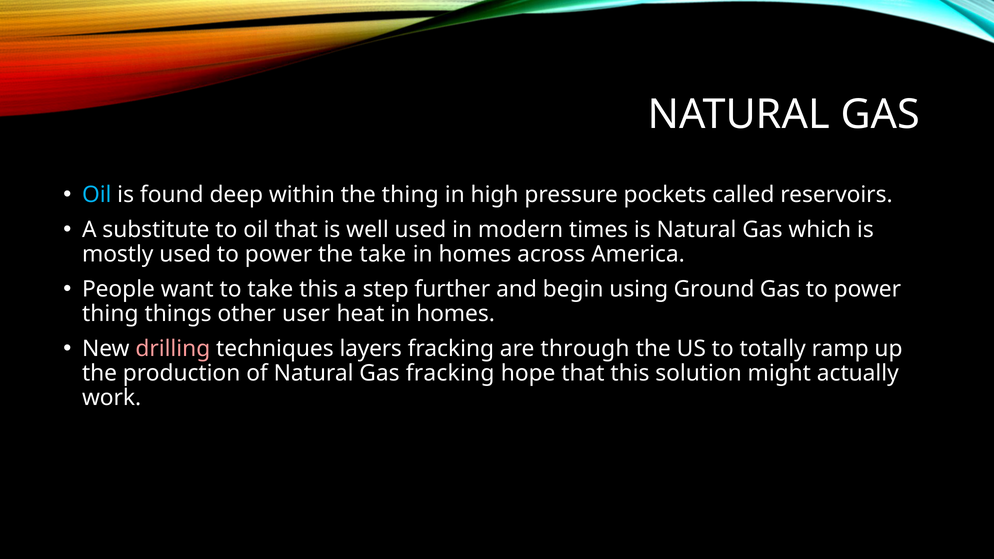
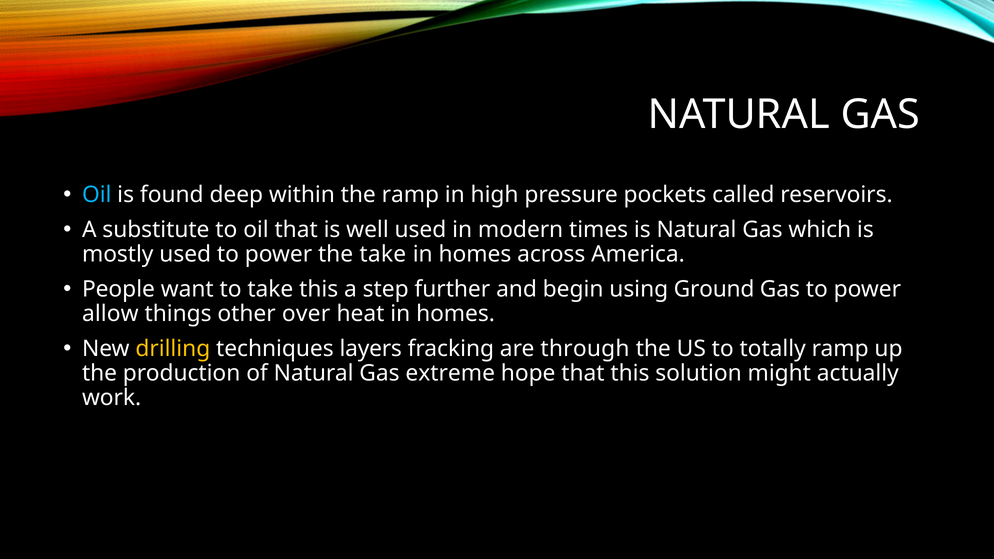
the thing: thing -> ramp
thing at (110, 314): thing -> allow
user: user -> over
drilling colour: pink -> yellow
Gas fracking: fracking -> extreme
